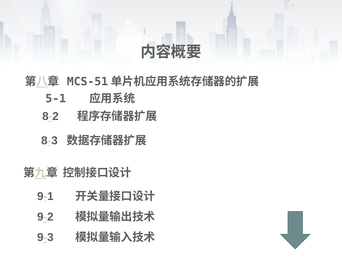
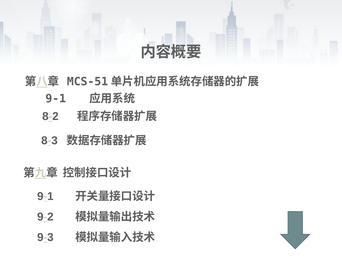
5-1 at (56, 98): 5-1 -> 9-1
